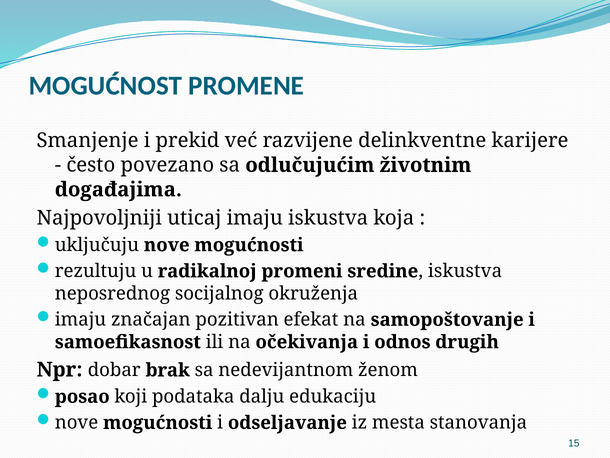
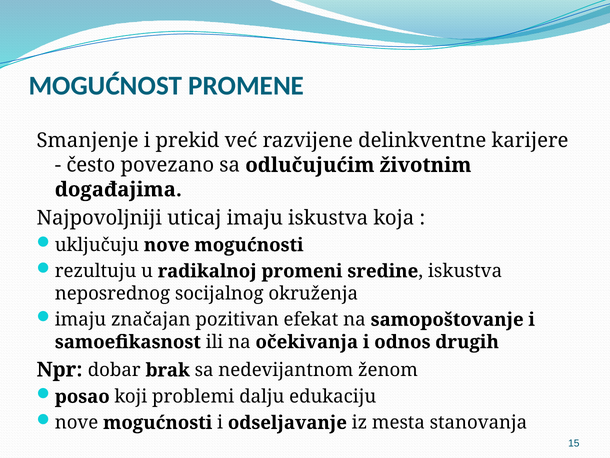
podataka: podataka -> problemi
